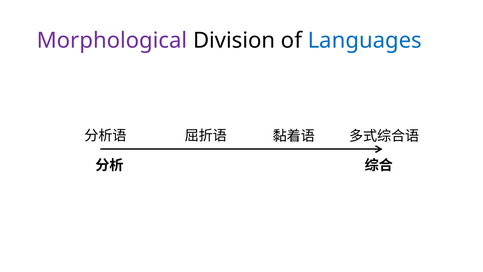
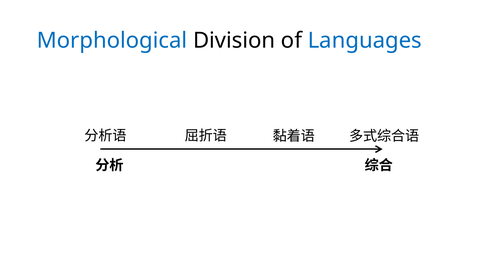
Morphological colour: purple -> blue
